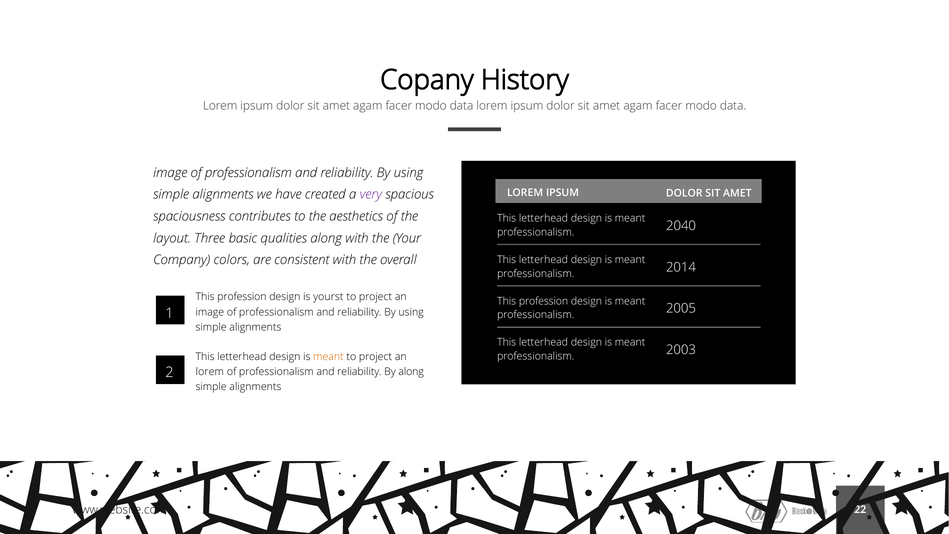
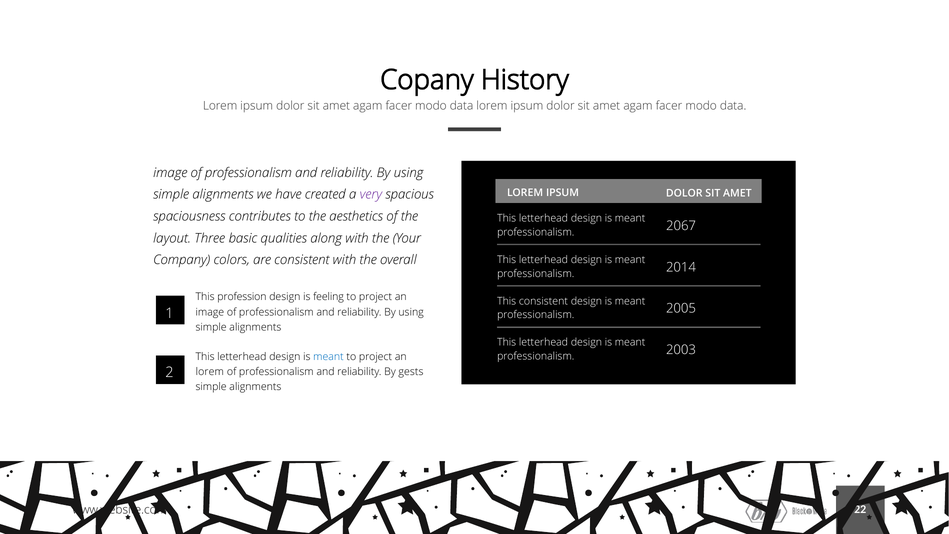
2040: 2040 -> 2067
yourst: yourst -> feeling
profession at (544, 301): profession -> consistent
meant at (328, 357) colour: orange -> blue
By along: along -> gests
